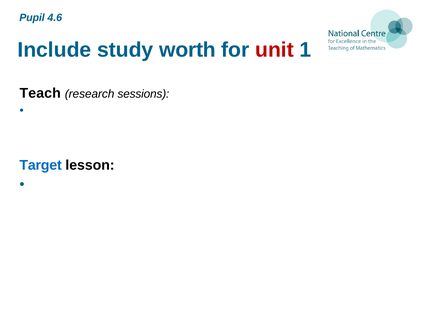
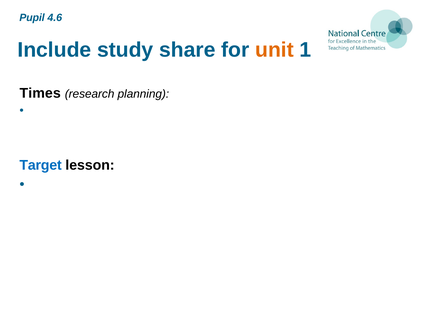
worth: worth -> share
unit colour: red -> orange
Teach: Teach -> Times
sessions: sessions -> planning
